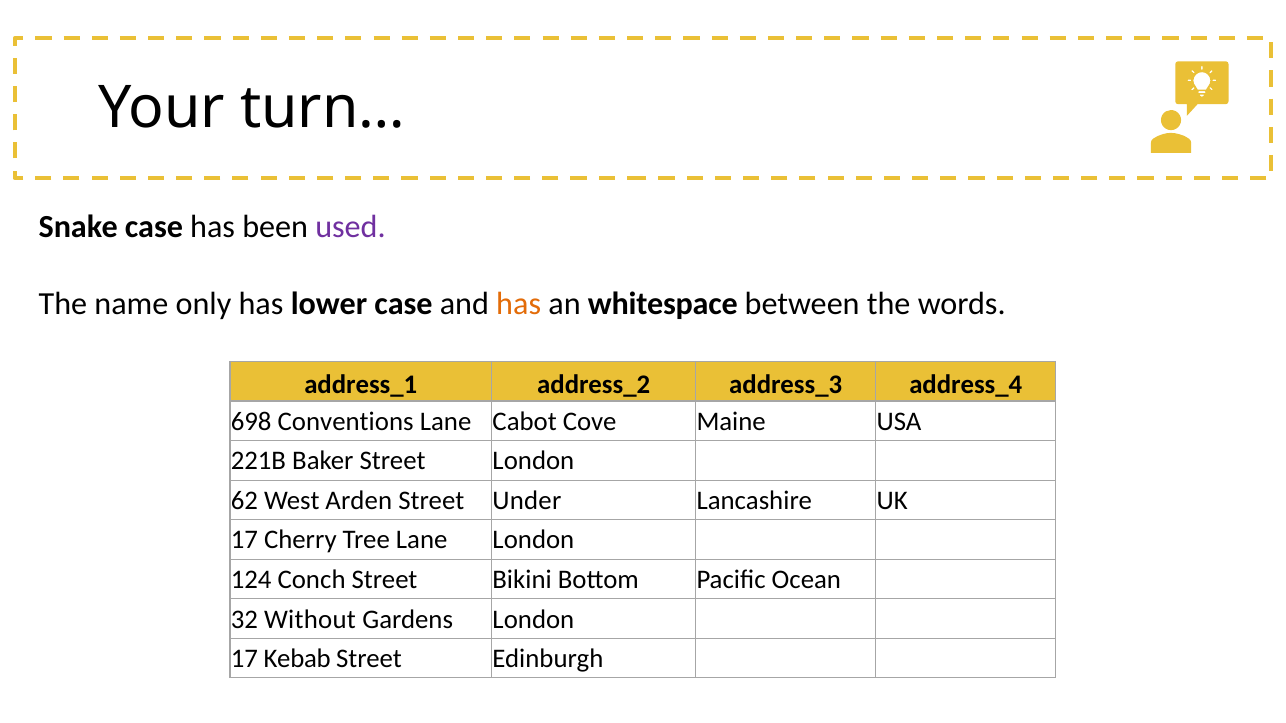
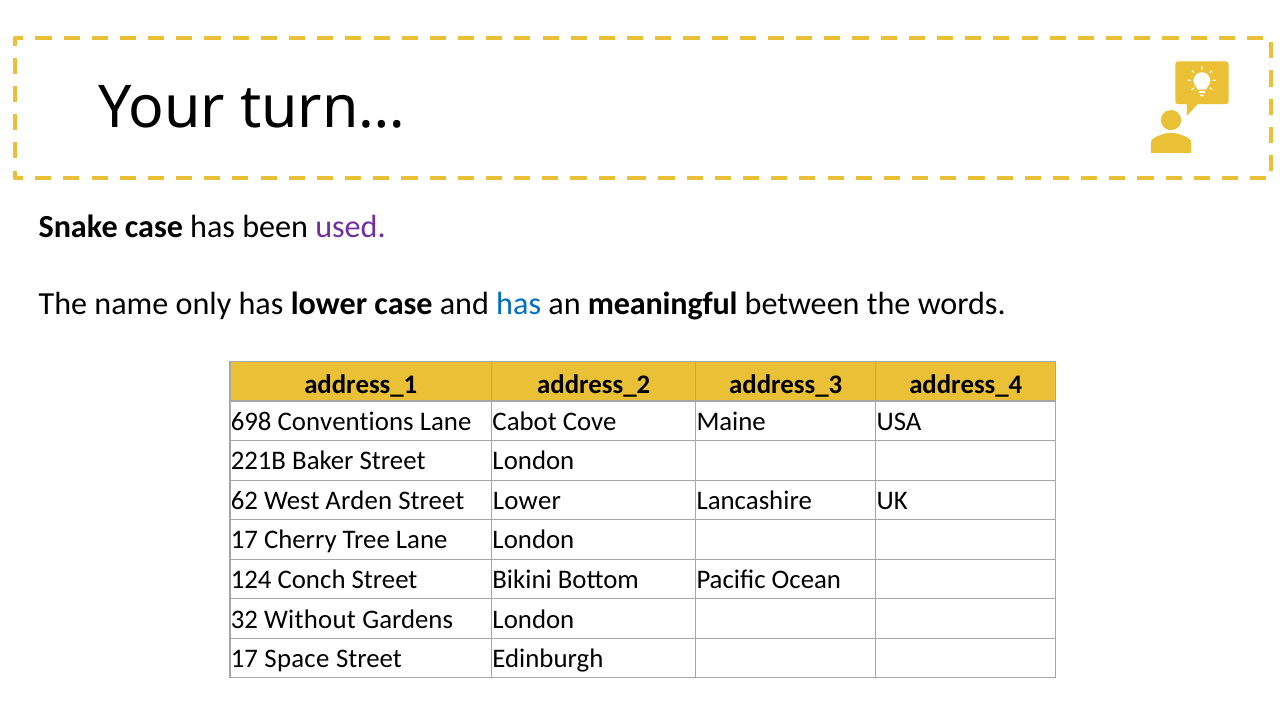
has at (519, 304) colour: orange -> blue
whitespace: whitespace -> meaningful
Street Under: Under -> Lower
Kebab: Kebab -> Space
